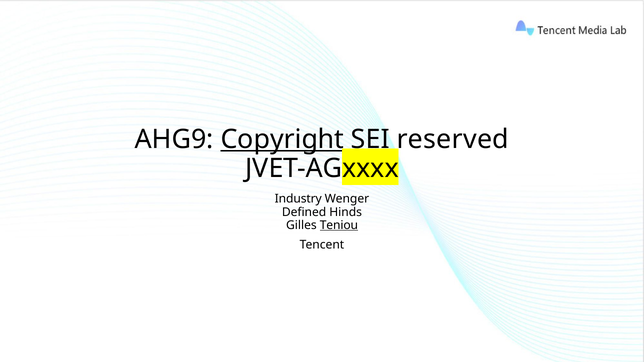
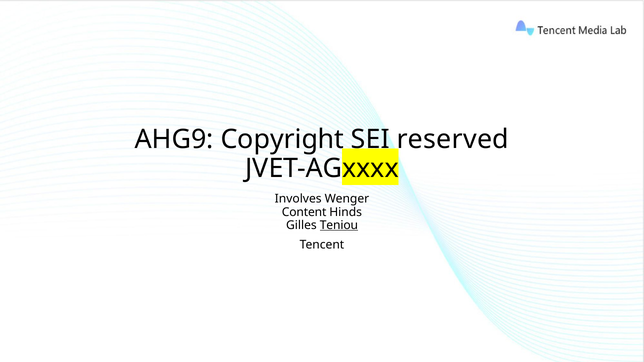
Copyright underline: present -> none
Industry: Industry -> Involves
Defined: Defined -> Content
